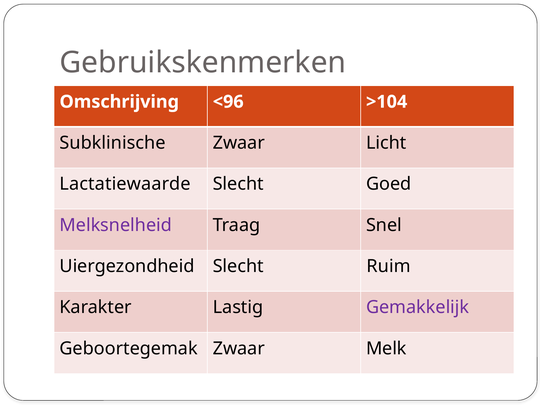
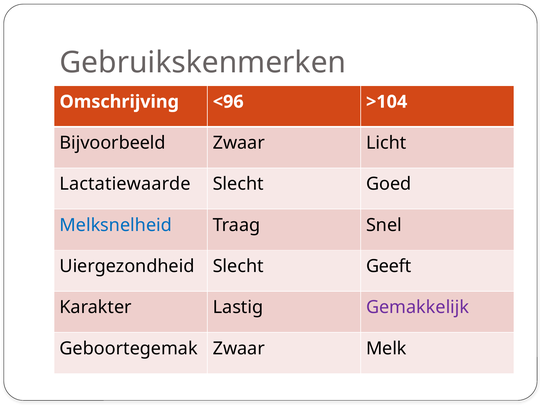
Subklinische: Subklinische -> Bijvoorbeeld
Melksnelheid colour: purple -> blue
Ruim: Ruim -> Geeft
